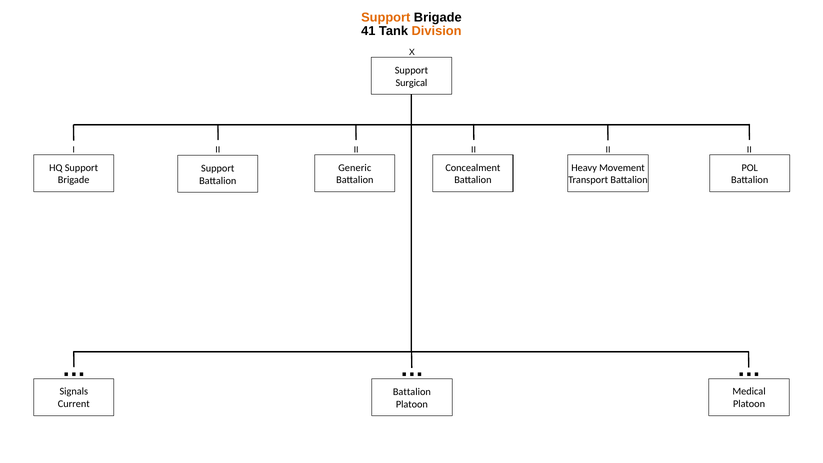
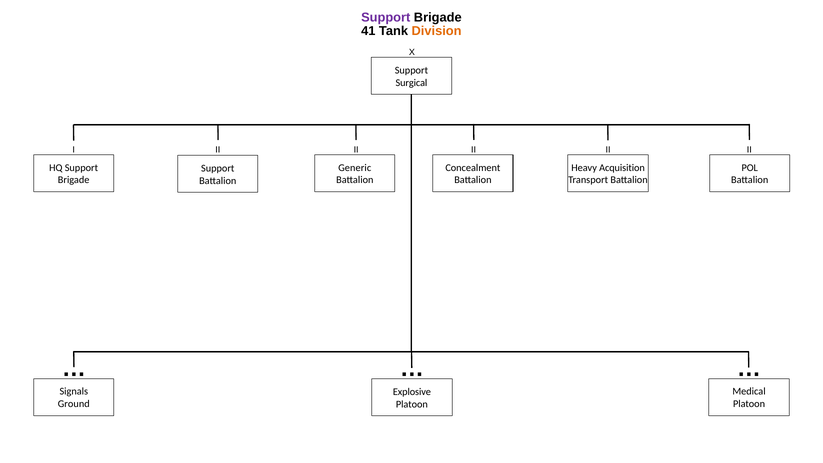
Support at (386, 17) colour: orange -> purple
Movement: Movement -> Acquisition
Battalion at (412, 392): Battalion -> Explosive
Current: Current -> Ground
